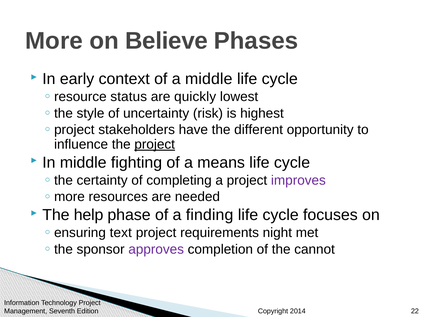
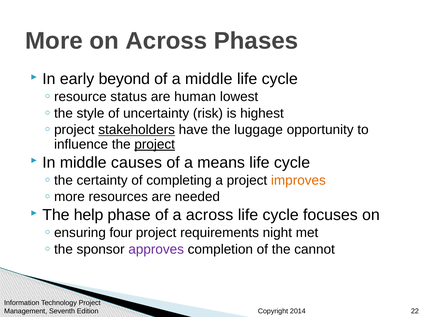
on Believe: Believe -> Across
context: context -> beyond
quickly: quickly -> human
stakeholders underline: none -> present
different: different -> luggage
fighting: fighting -> causes
improves colour: purple -> orange
a finding: finding -> across
text: text -> four
